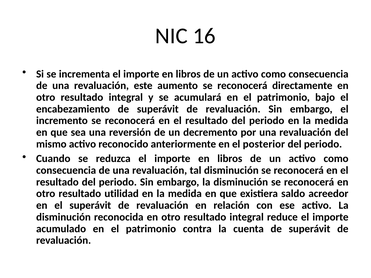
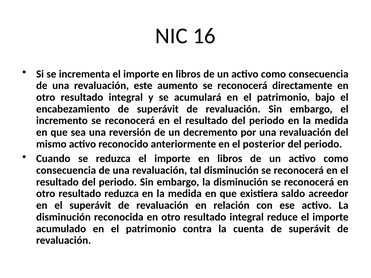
resultado utilidad: utilidad -> reduzca
